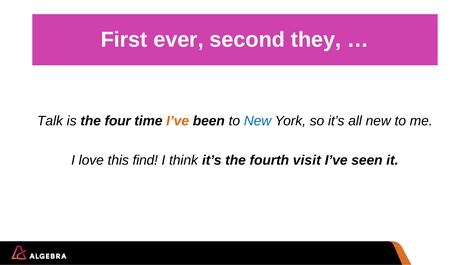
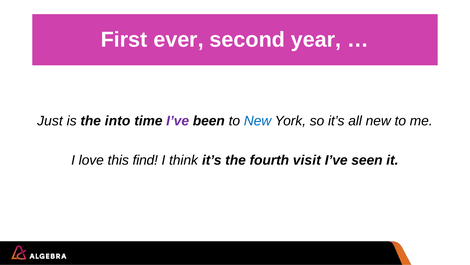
they: they -> year
Talk: Talk -> Just
four: four -> into
I’ve at (178, 121) colour: orange -> purple
